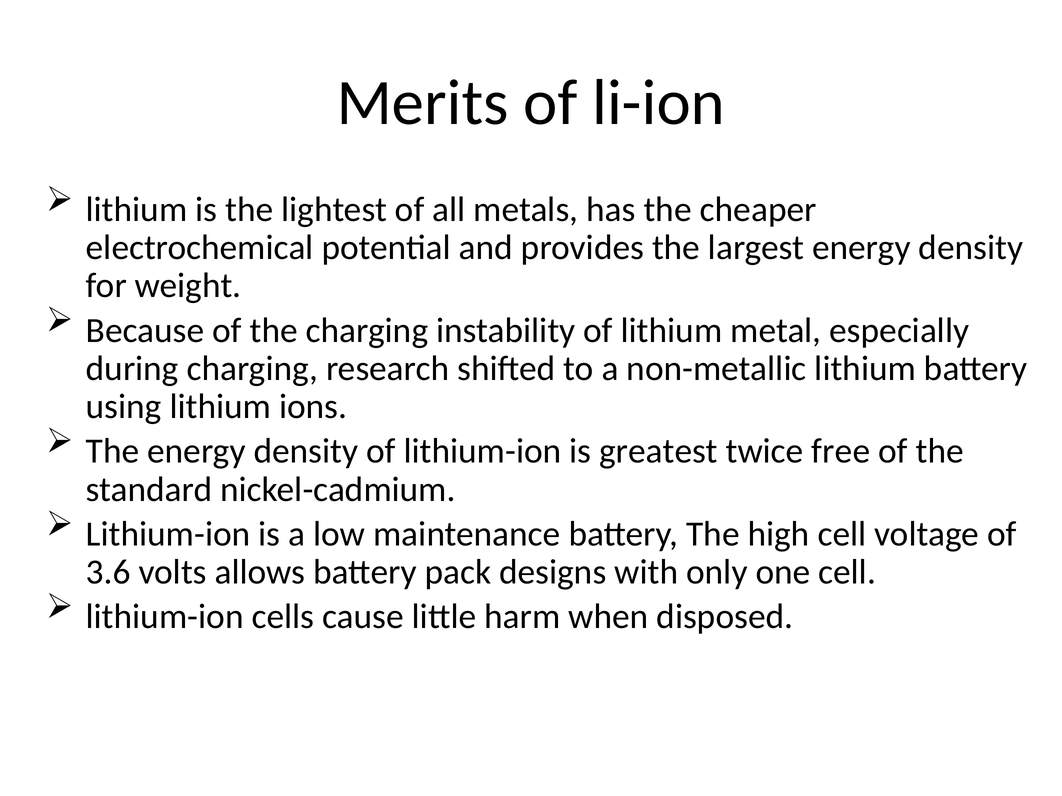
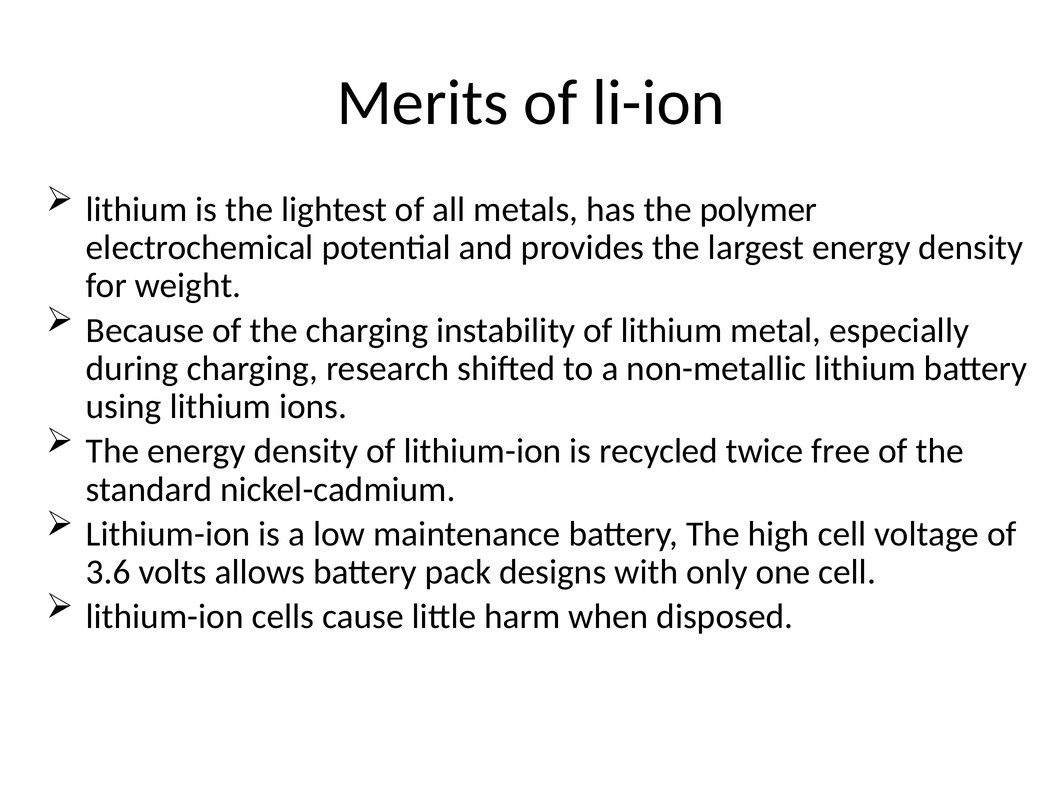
cheaper: cheaper -> polymer
greatest: greatest -> recycled
